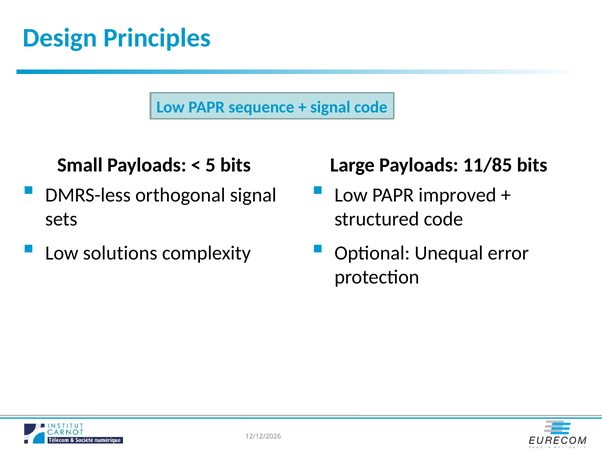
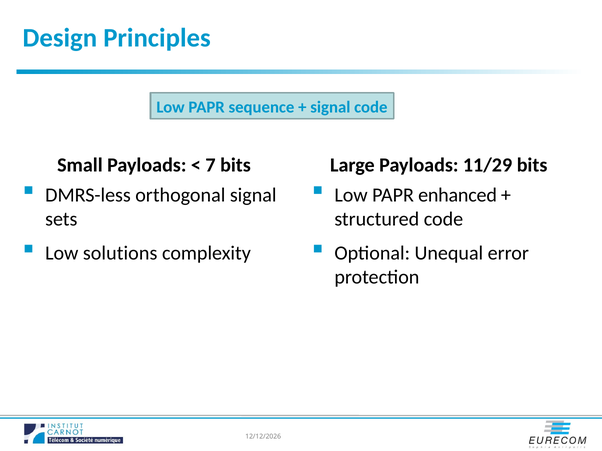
5: 5 -> 7
11/85: 11/85 -> 11/29
improved: improved -> enhanced
